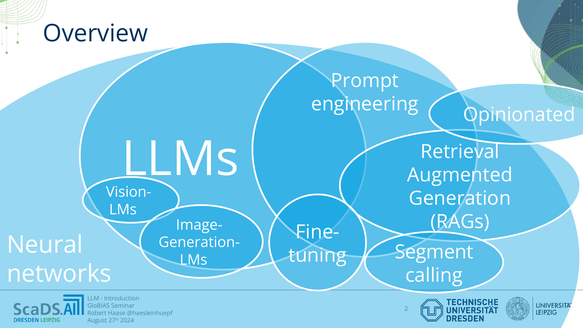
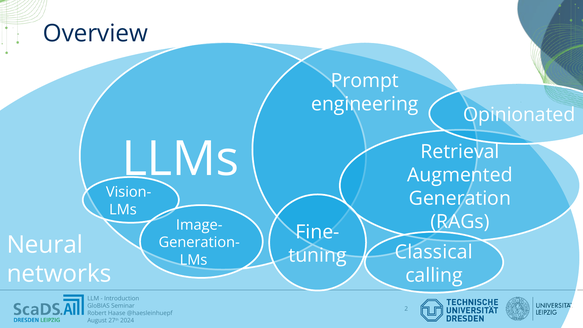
Segment: Segment -> Classical
